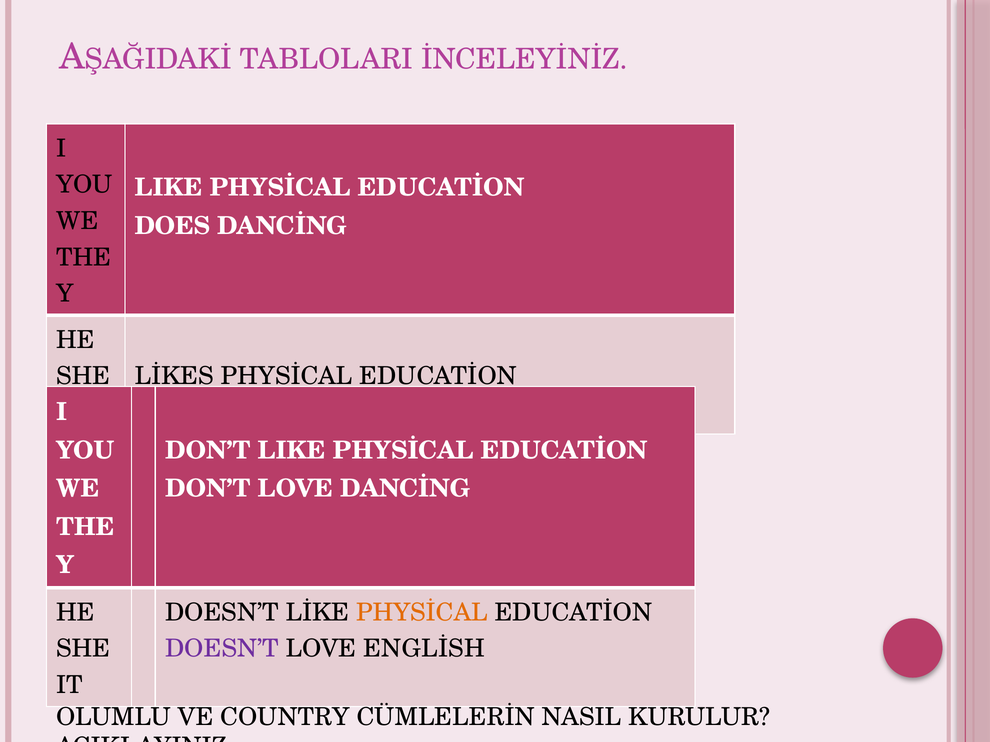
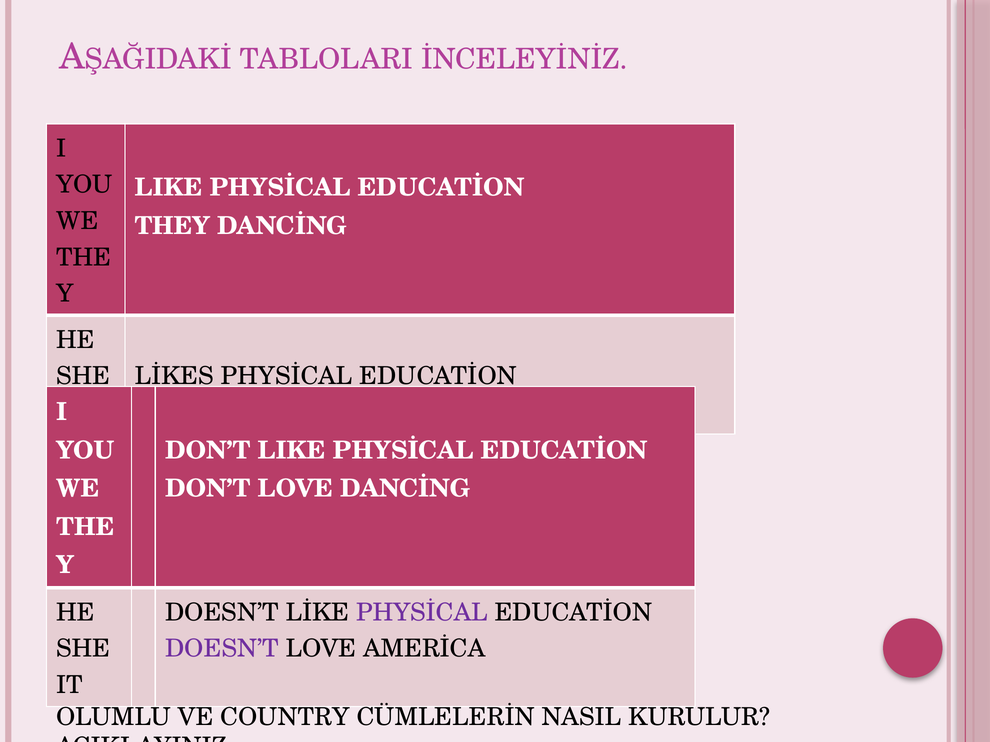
DOES: DOES -> THEY
PHYSİCAL at (422, 613) colour: orange -> purple
ENGLİSH: ENGLİSH -> AMERİCA
